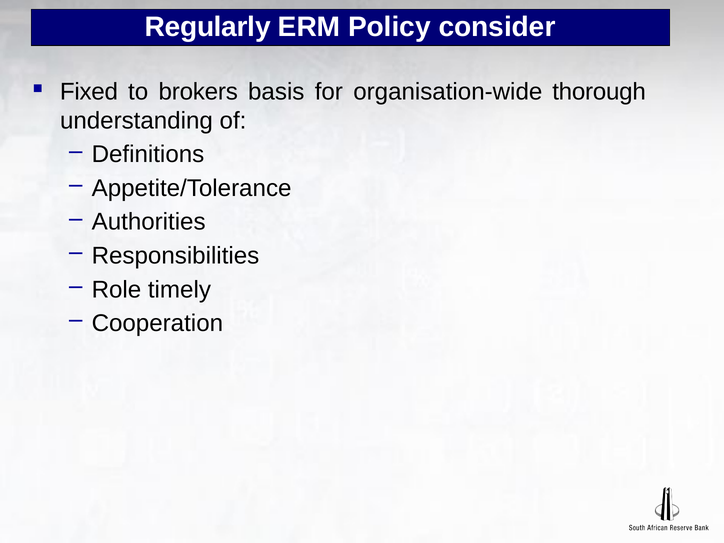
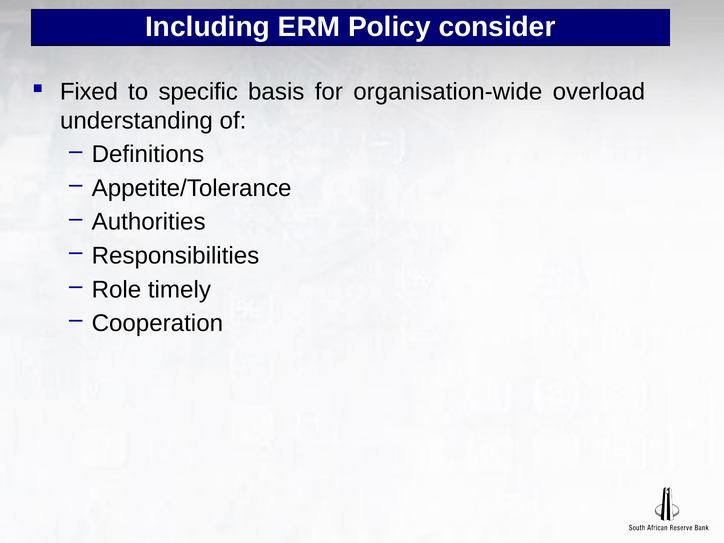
Regularly: Regularly -> Including
brokers: brokers -> specific
thorough: thorough -> overload
